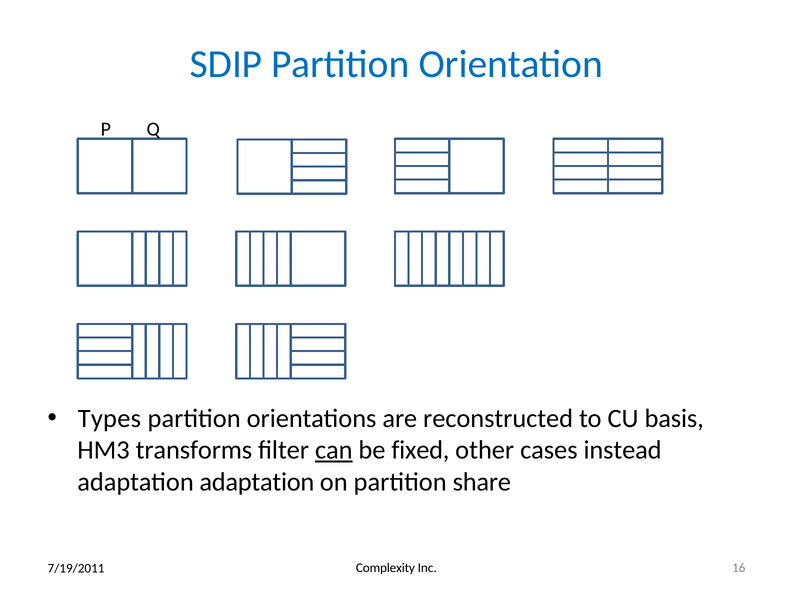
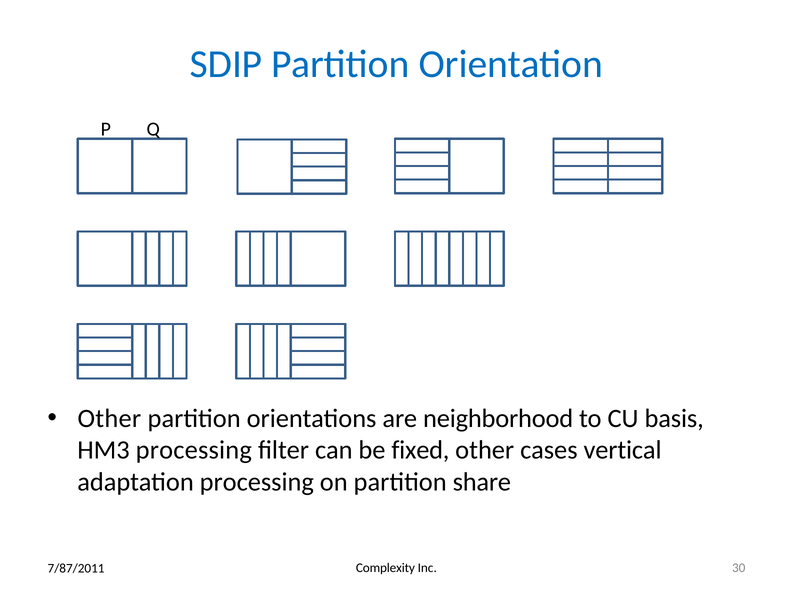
Types at (109, 418): Types -> Other
reconstructed: reconstructed -> neighborhood
HM3 transforms: transforms -> processing
can underline: present -> none
instead: instead -> vertical
adaptation adaptation: adaptation -> processing
16: 16 -> 30
7/19/2011: 7/19/2011 -> 7/87/2011
